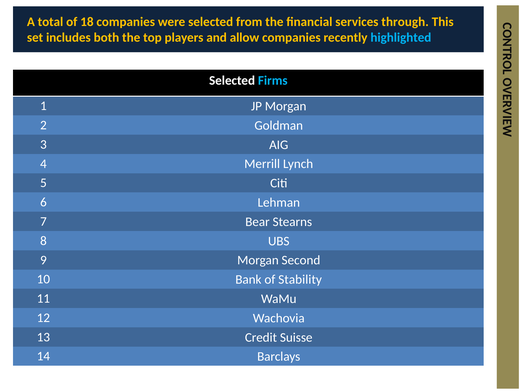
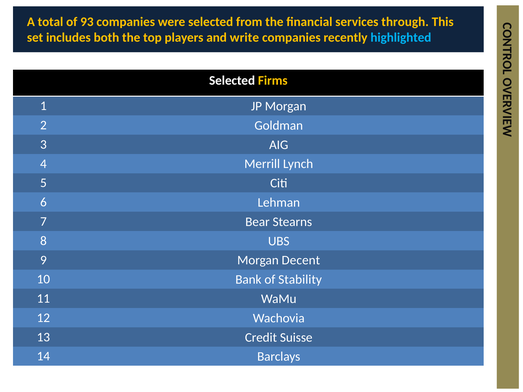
18: 18 -> 93
allow: allow -> write
Firms colour: light blue -> yellow
Second: Second -> Decent
